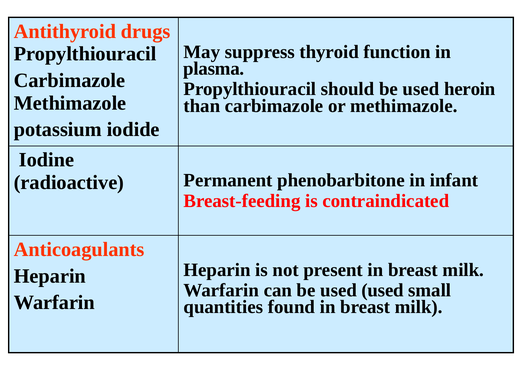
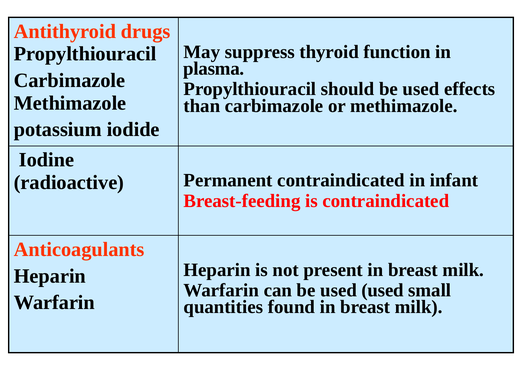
heroin: heroin -> effects
Permanent phenobarbitone: phenobarbitone -> contraindicated
